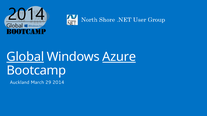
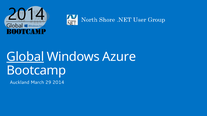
Azure underline: present -> none
